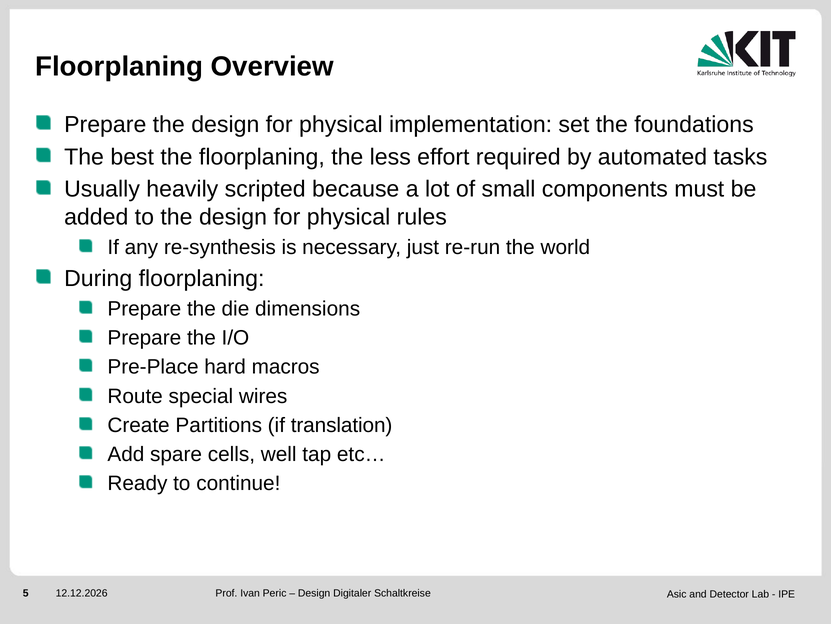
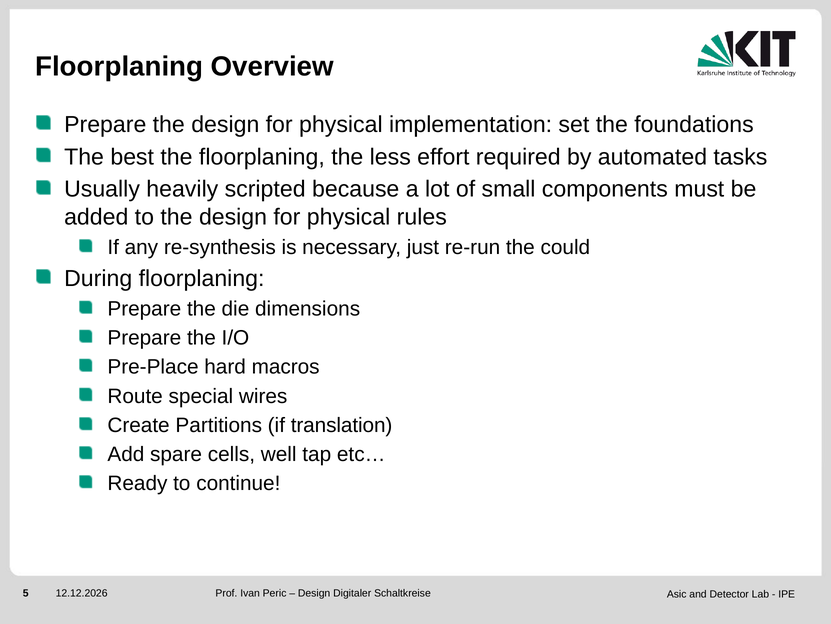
world: world -> could
